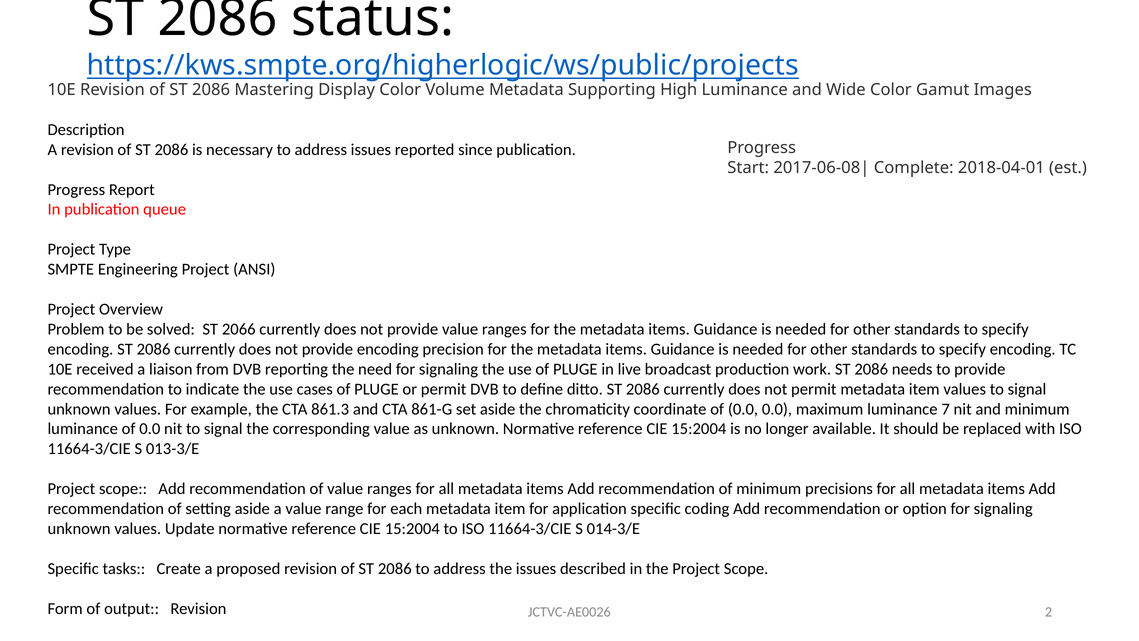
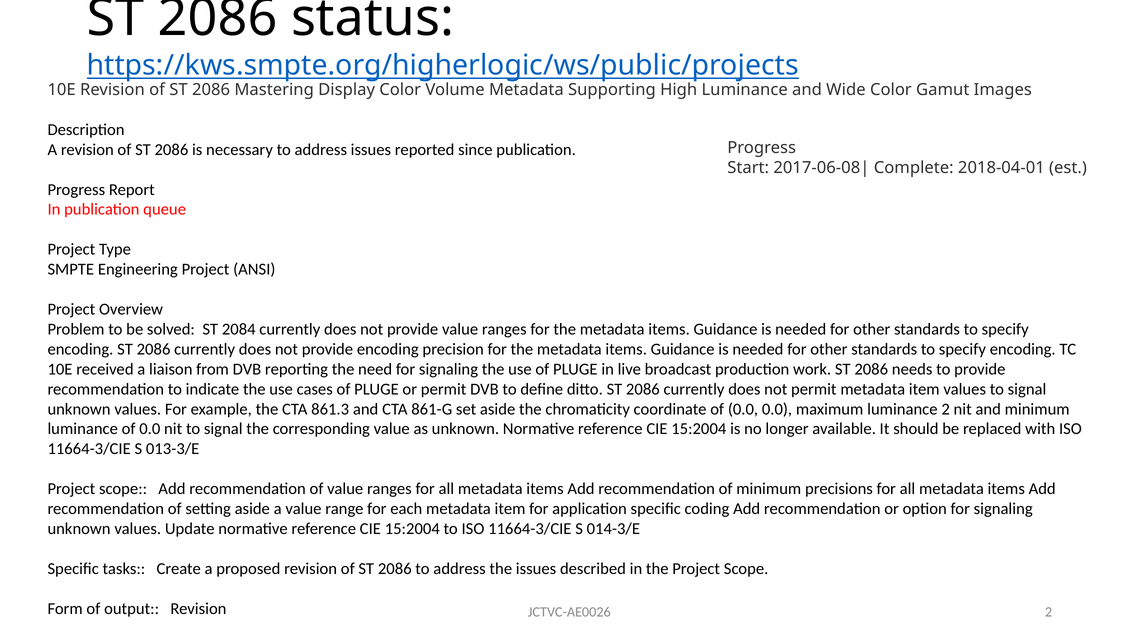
2066: 2066 -> 2084
luminance 7: 7 -> 2
